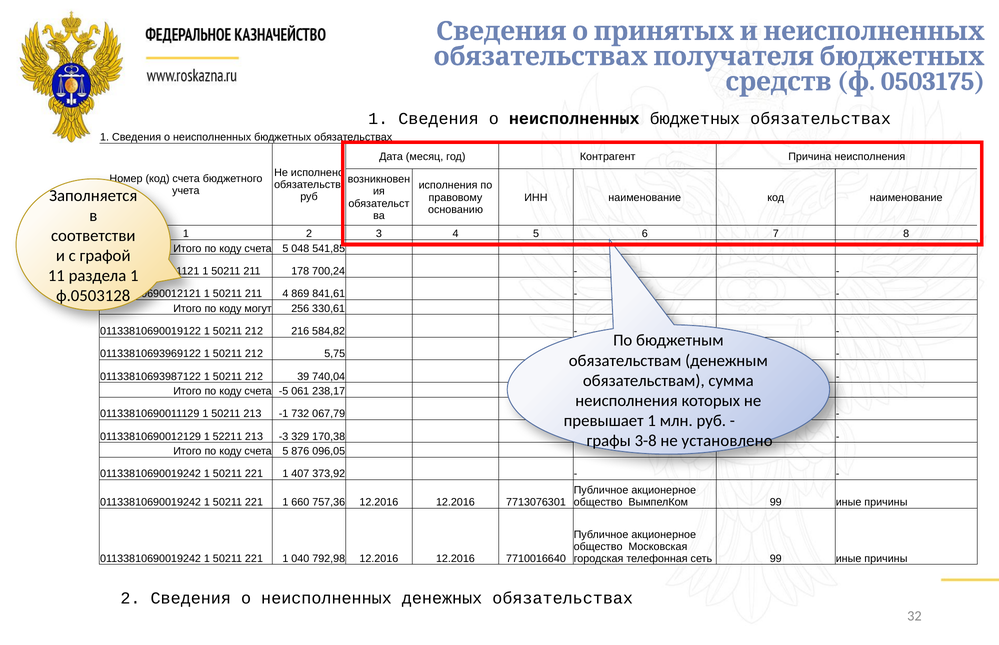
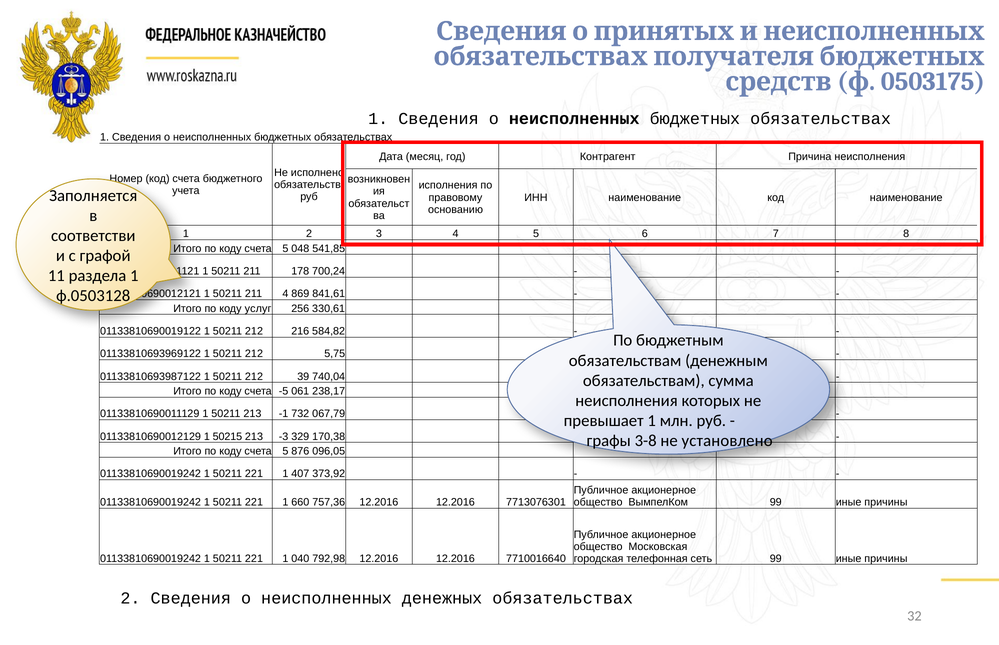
могут: могут -> услуг
52211: 52211 -> 50215
